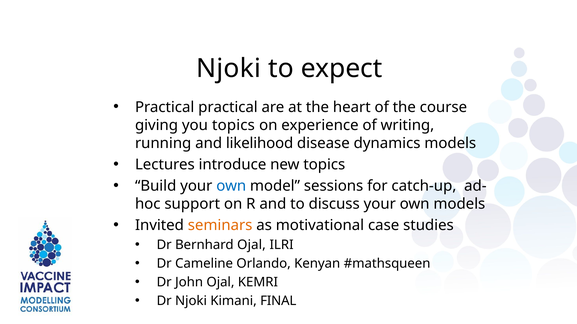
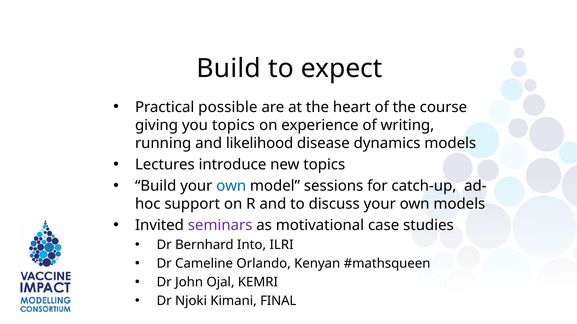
Njoki at (229, 69): Njoki -> Build
Practical practical: practical -> possible
seminars colour: orange -> purple
Bernhard Ojal: Ojal -> Into
